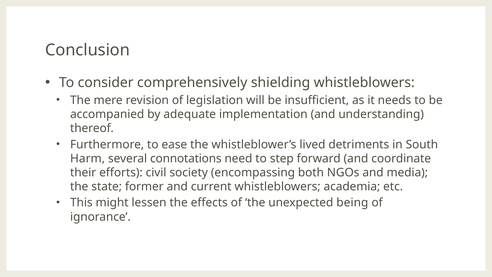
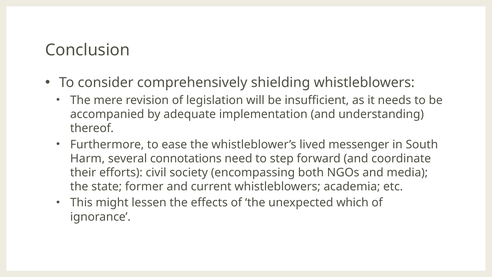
detriments: detriments -> messenger
being: being -> which
